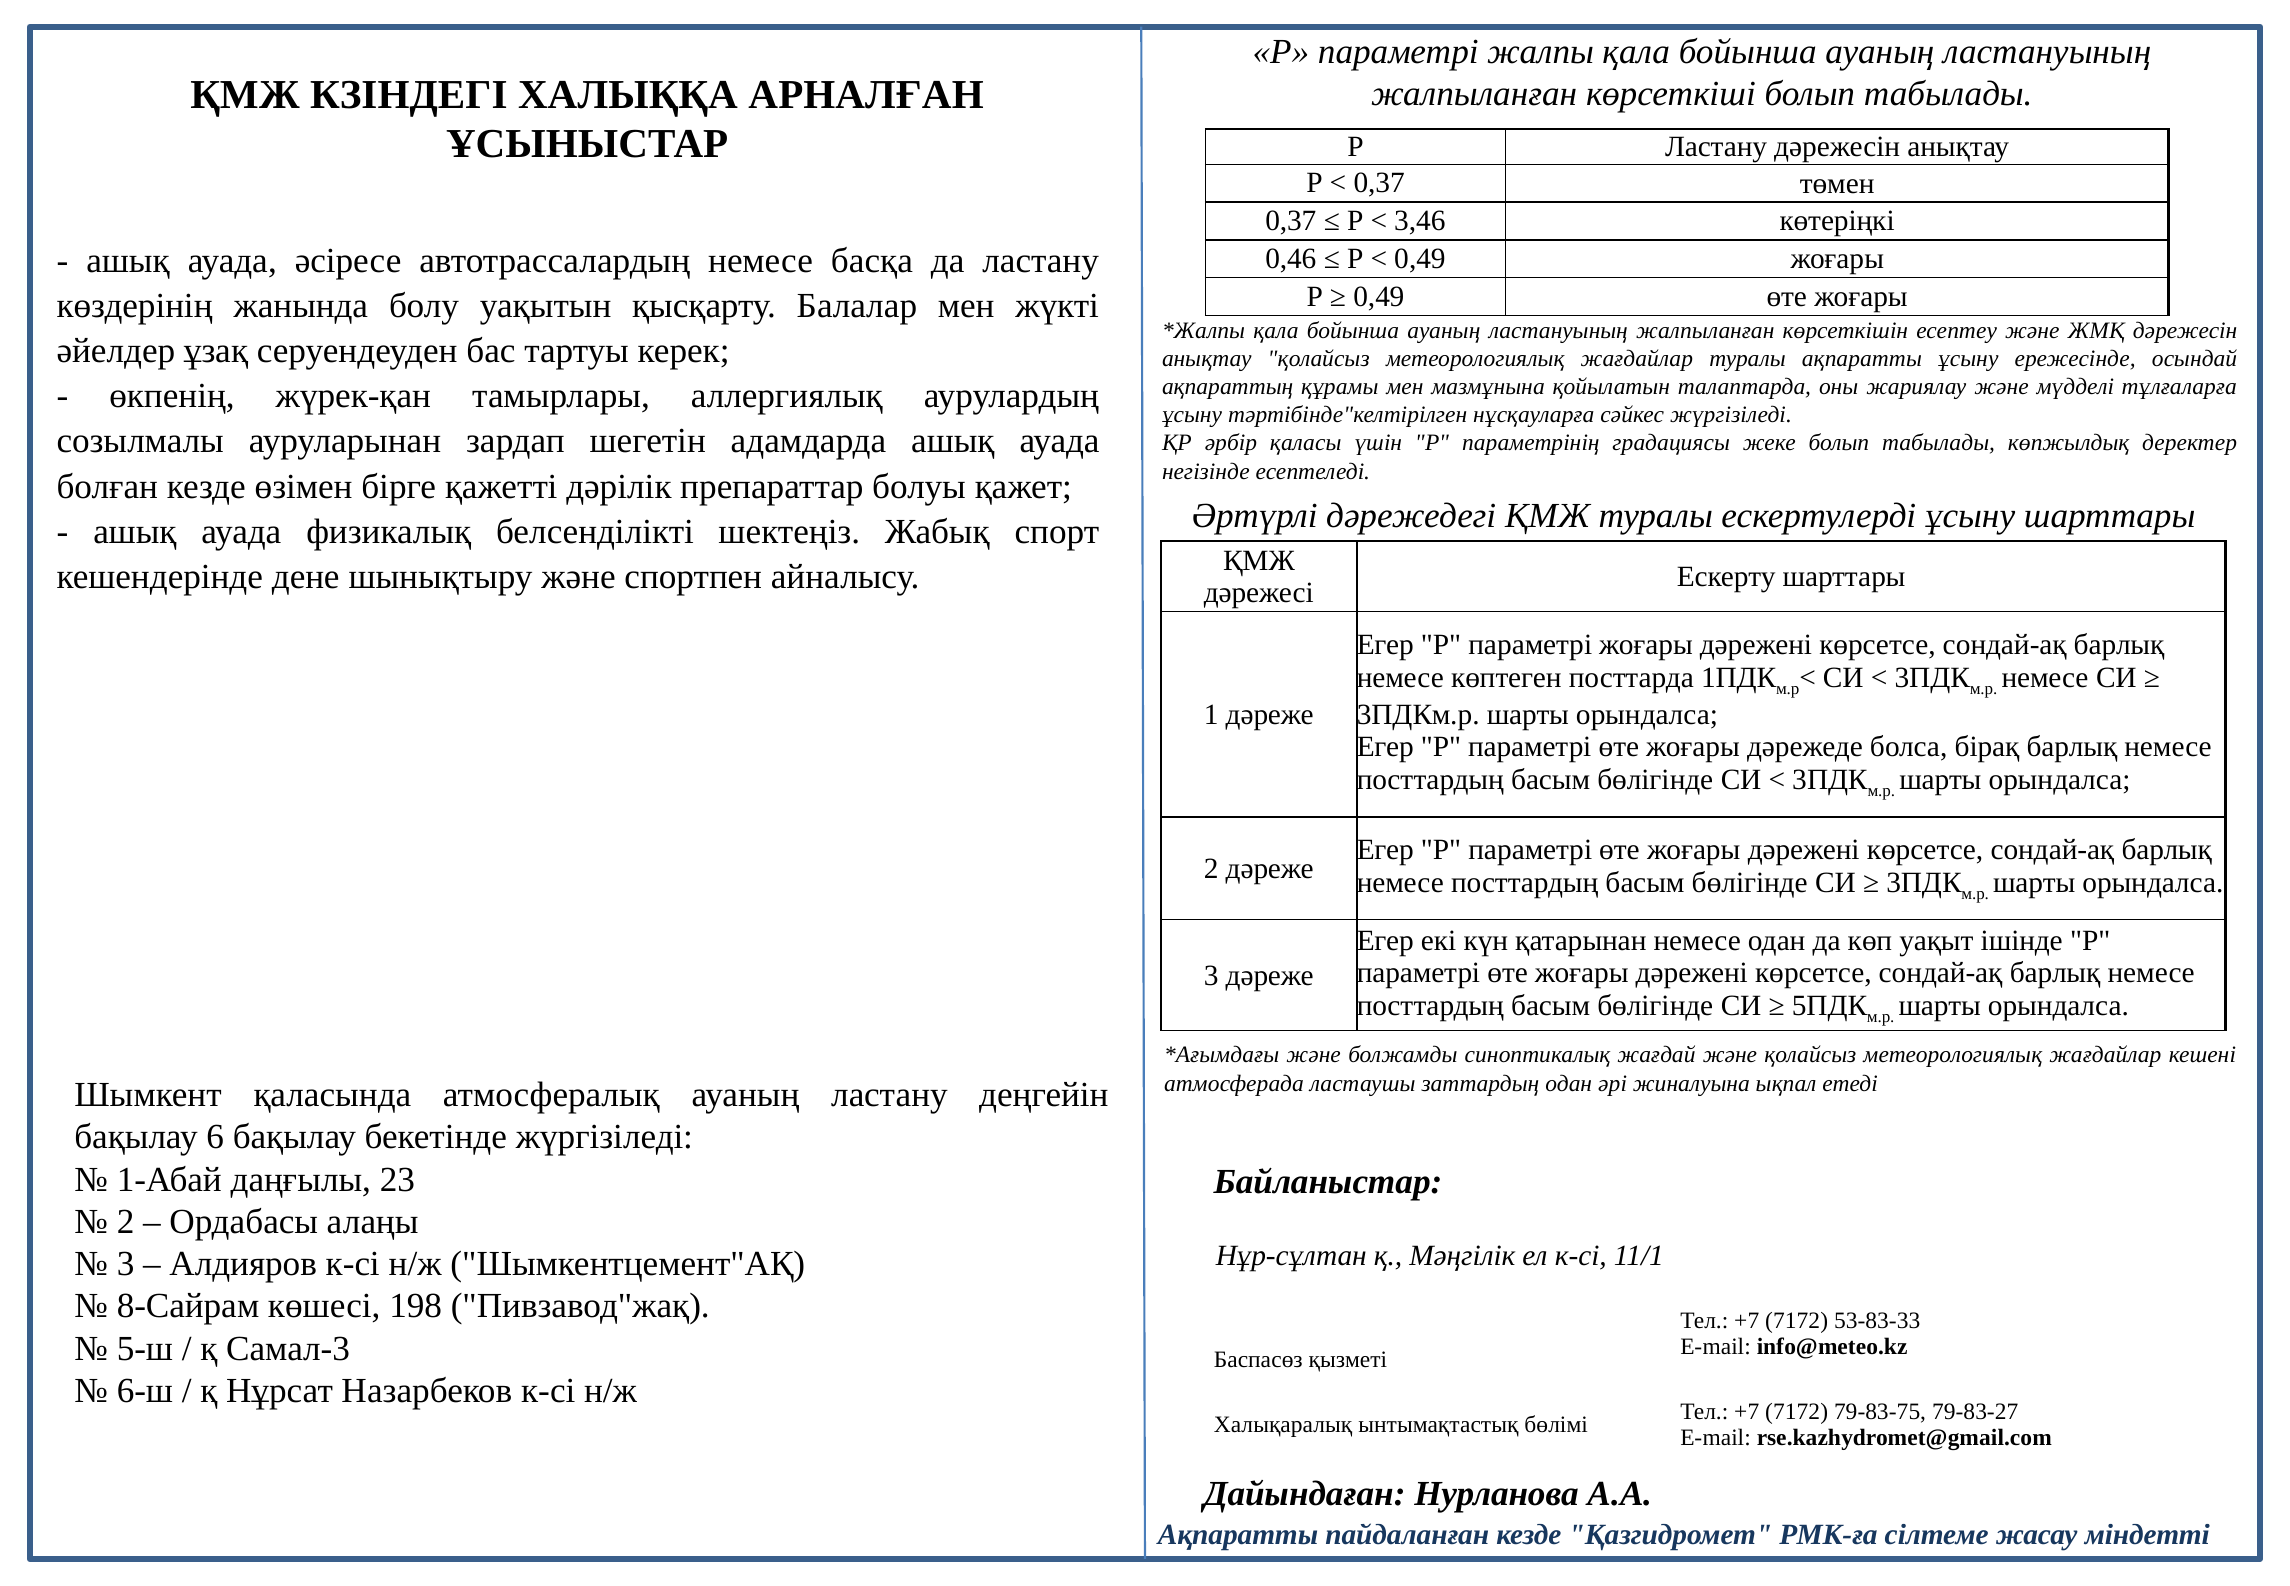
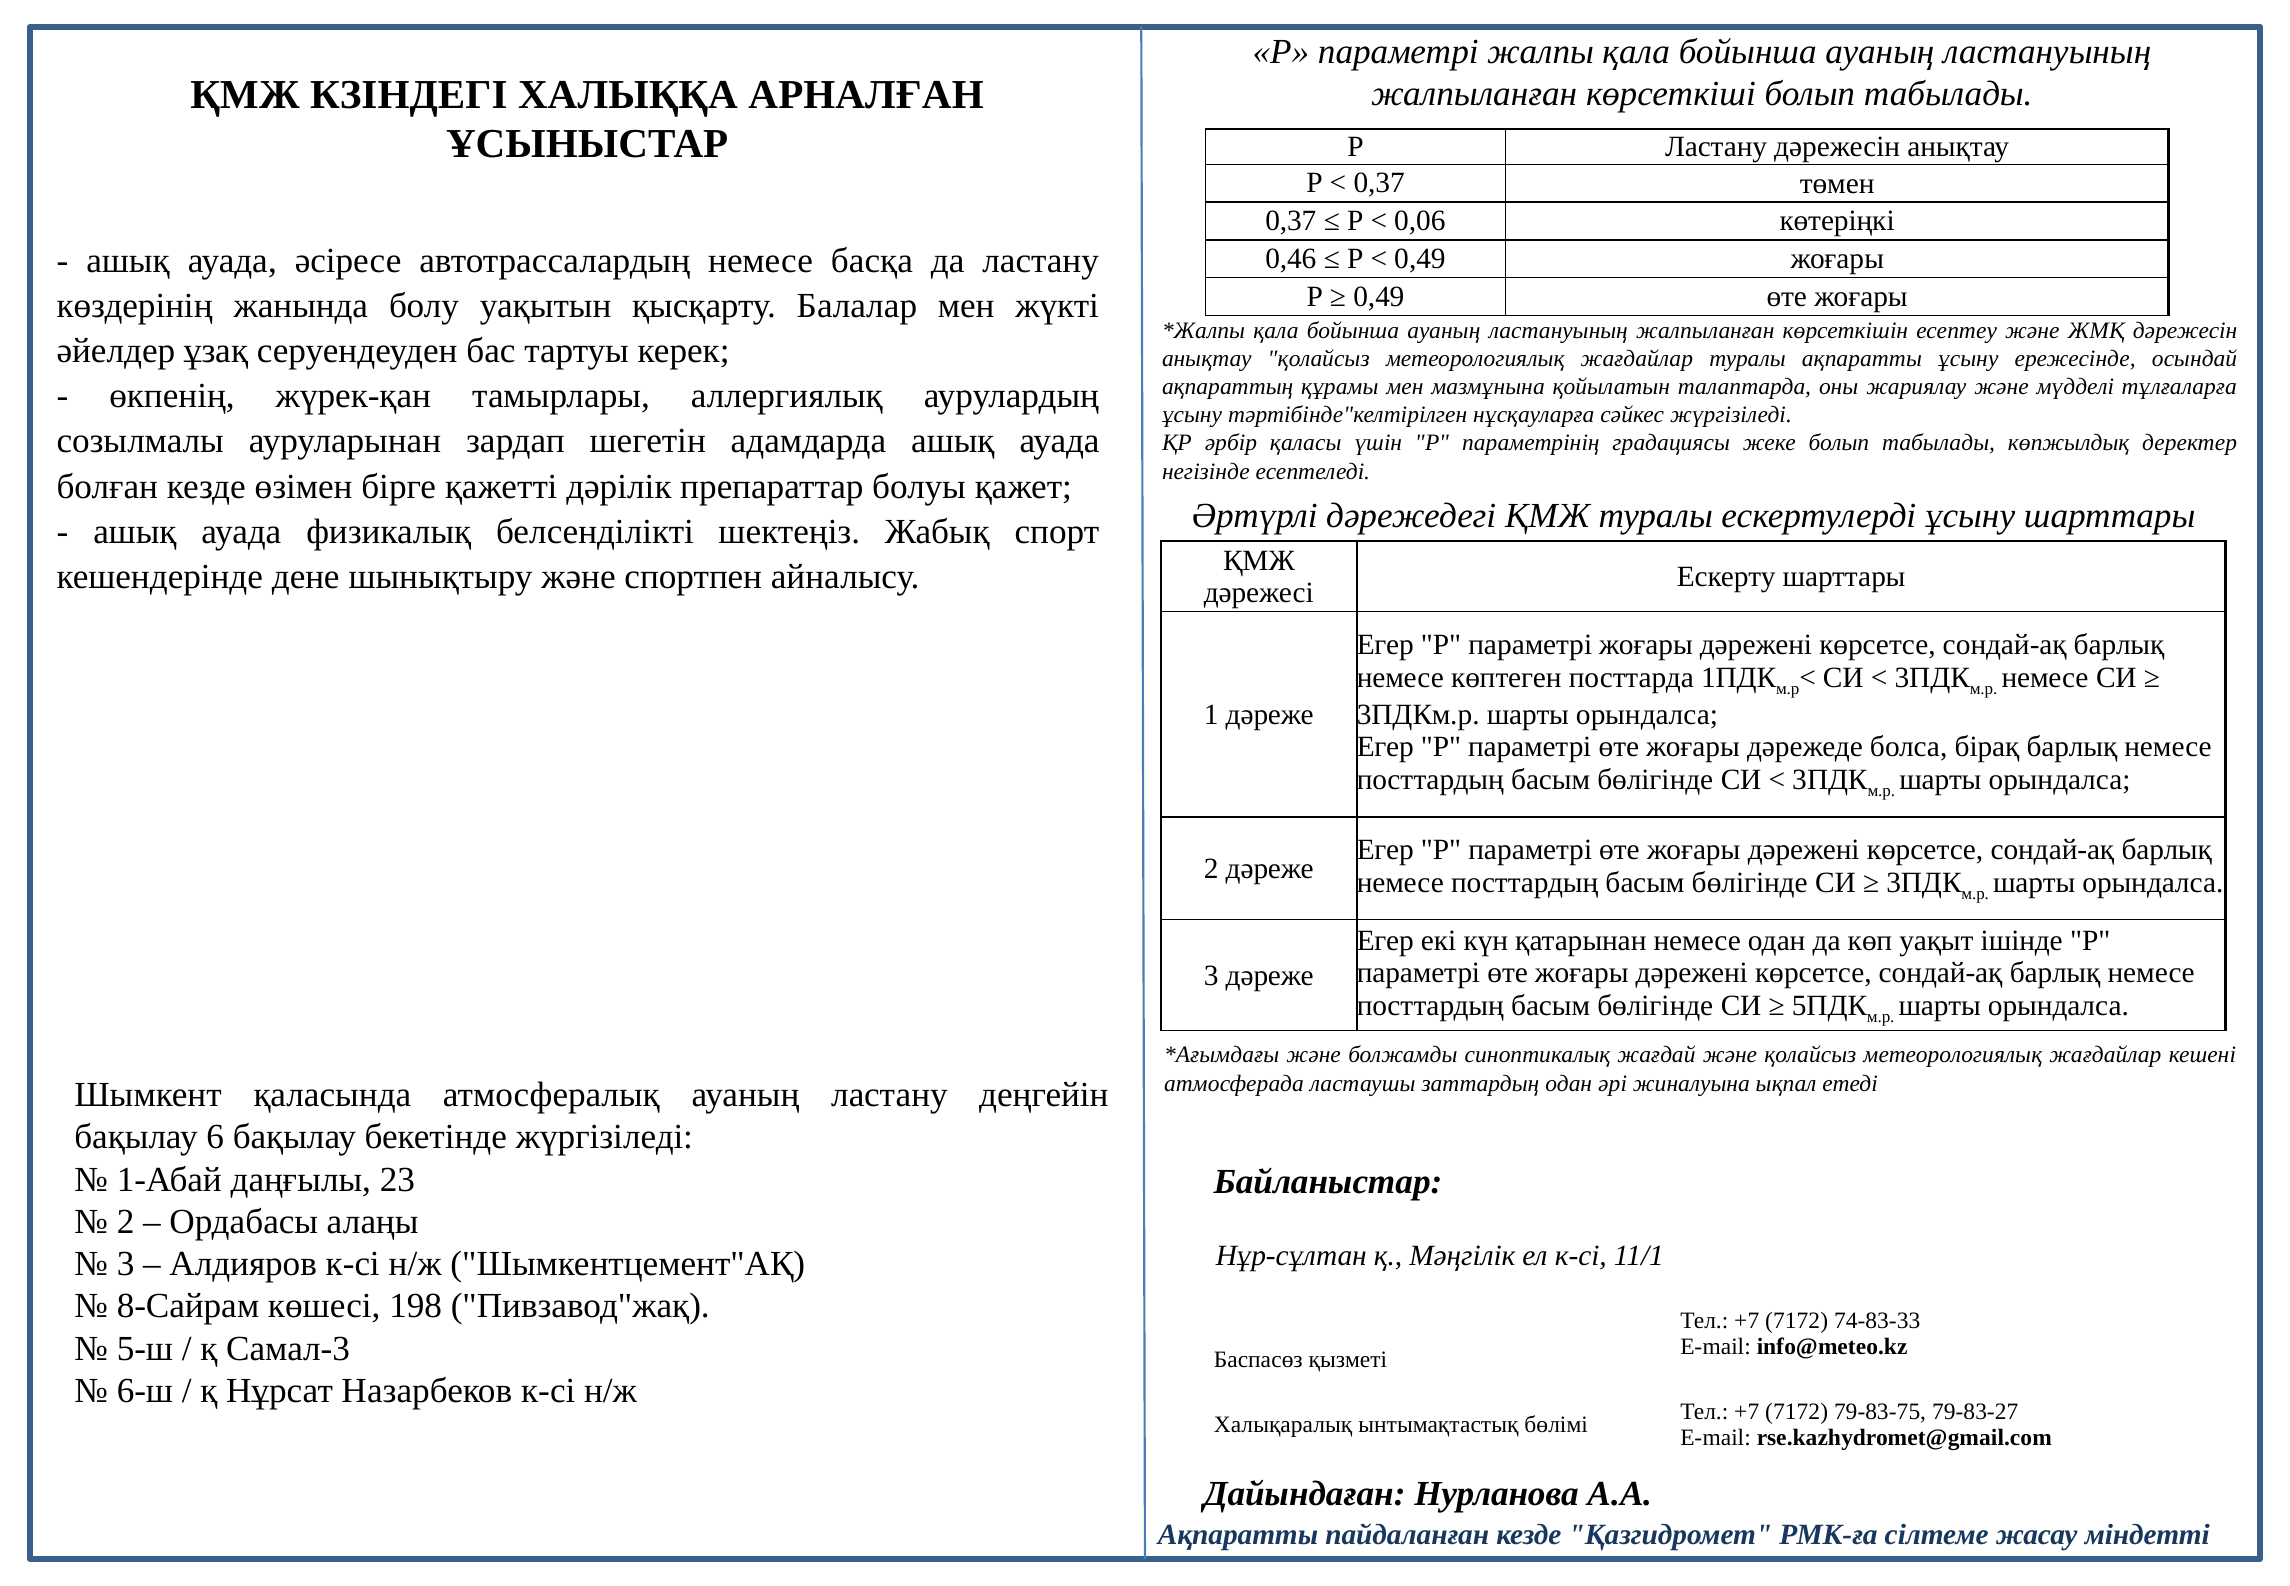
3,46: 3,46 -> 0,06
53-83-33: 53-83-33 -> 74-83-33
